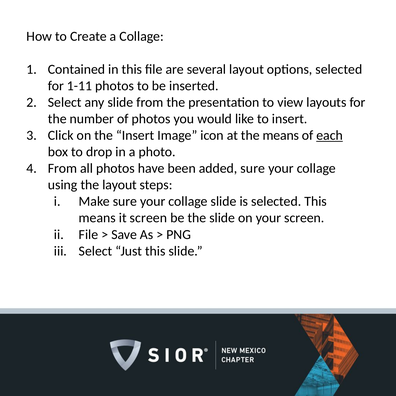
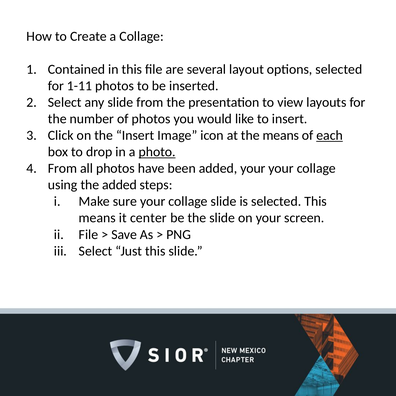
photo underline: none -> present
added sure: sure -> your
the layout: layout -> added
it screen: screen -> center
